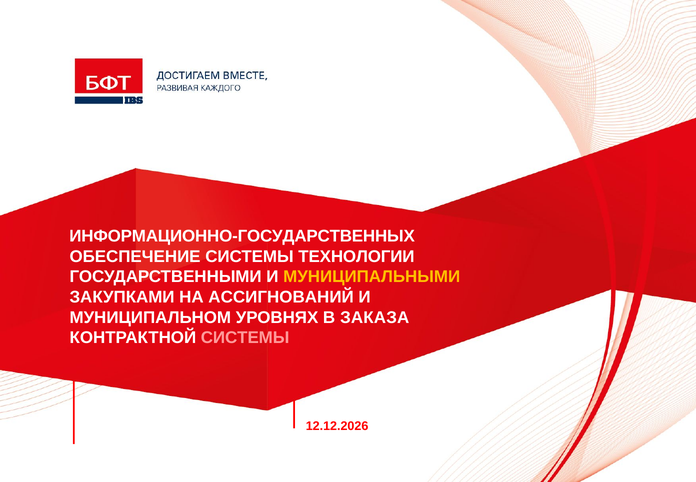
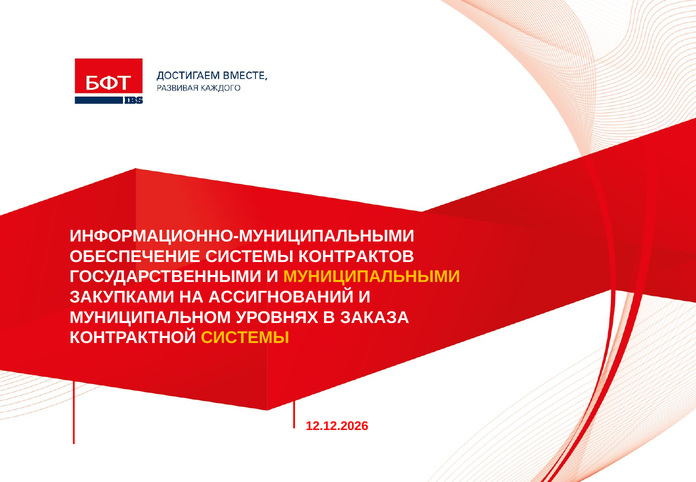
ИНФОРМАЦИОННО-ГОСУДАРСТВЕННЫХ: ИНФОРМАЦИОННО-ГОСУДАРСТВЕННЫХ -> ИНФОРМАЦИОННО-МУНИЦИПАЛЬНЫМИ
ТЕХНОЛОГИИ: ТЕХНОЛОГИИ -> КОНТРАКТОВ
СИСТЕМЫ at (245, 338) colour: pink -> yellow
